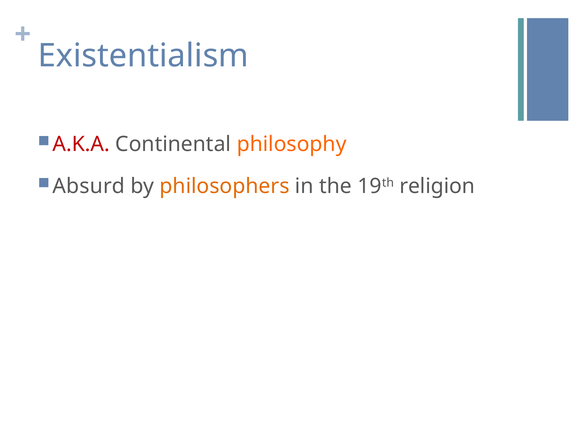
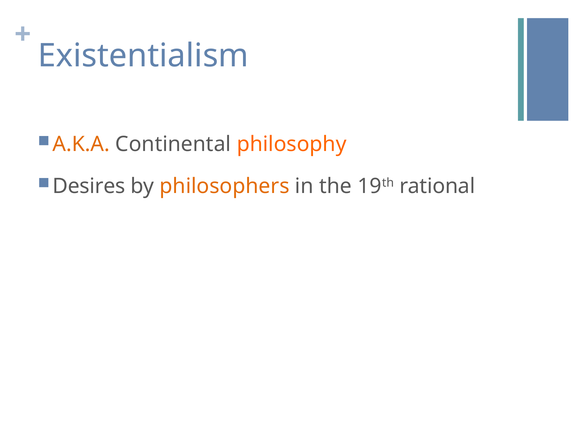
A.K.A colour: red -> orange
Absurd: Absurd -> Desires
religion: religion -> rational
